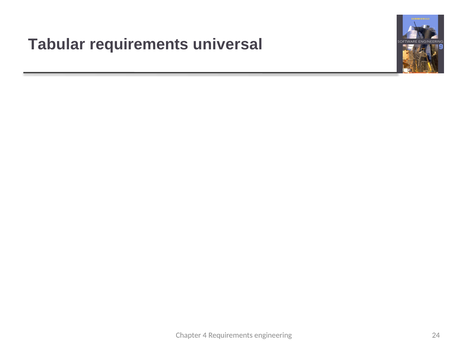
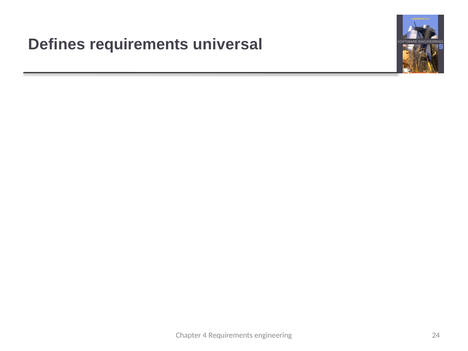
Tabular: Tabular -> Defines
